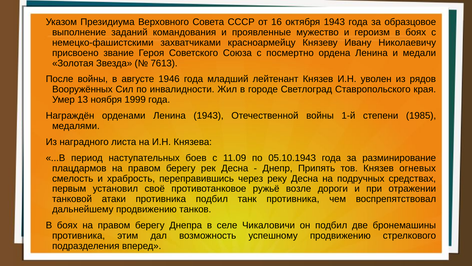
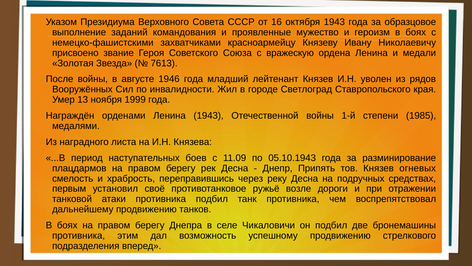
посмертно: посмертно -> вражескую
